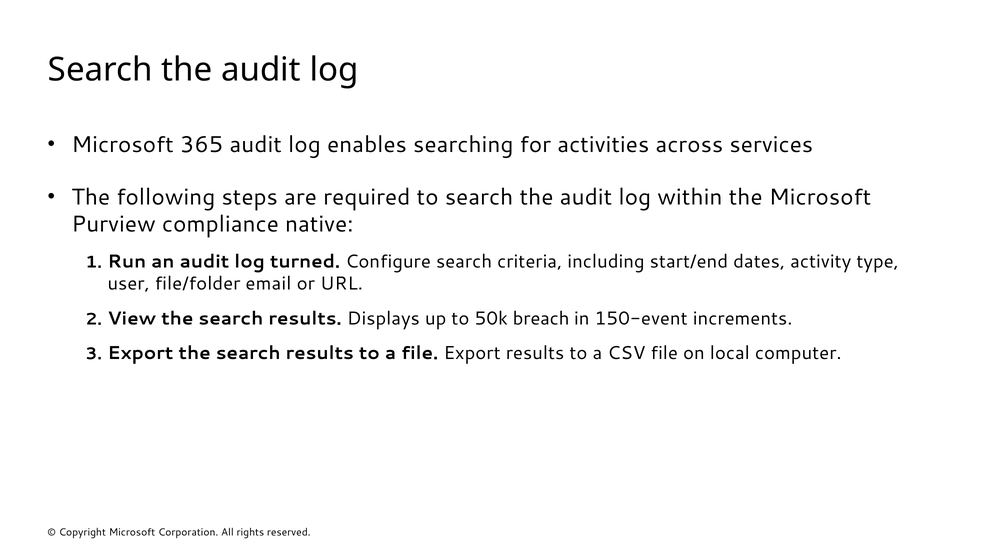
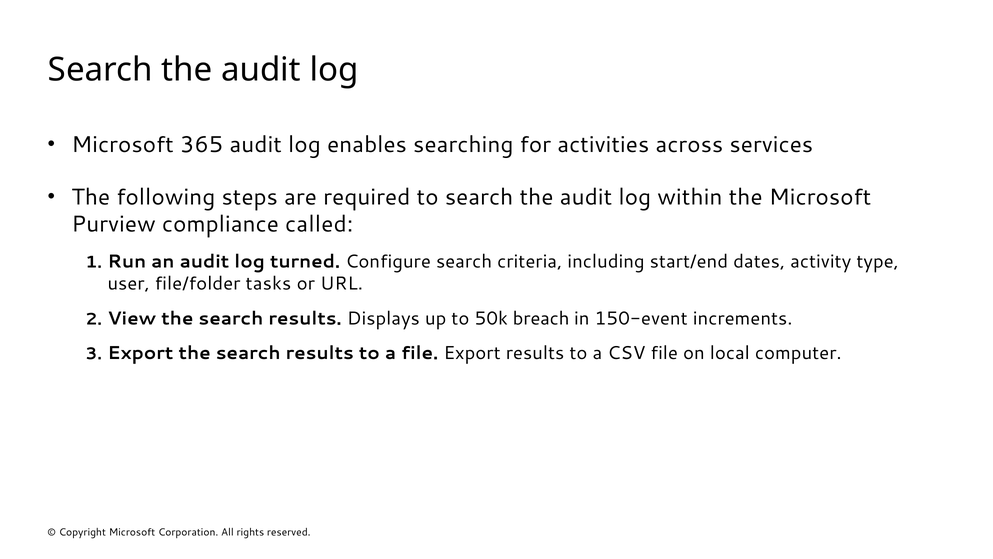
native: native -> called
email: email -> tasks
